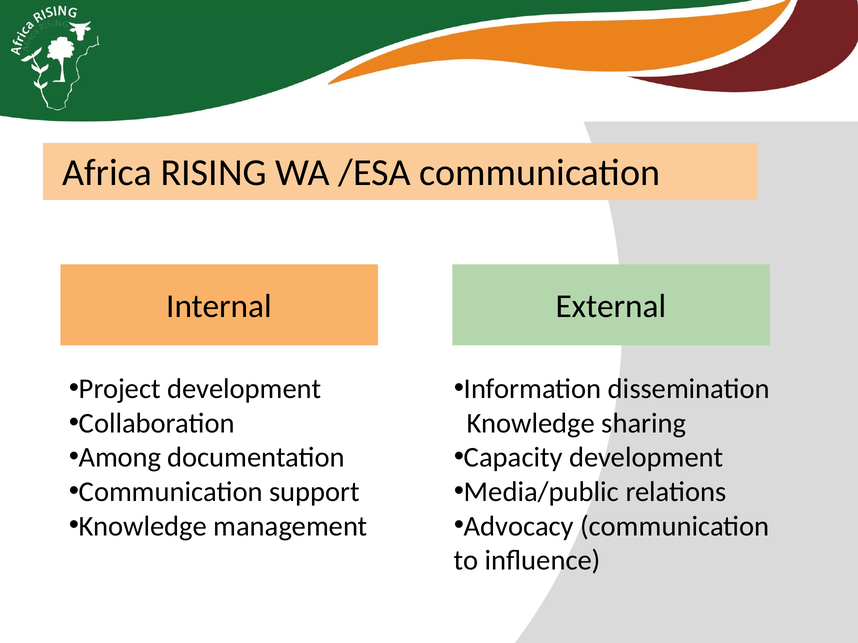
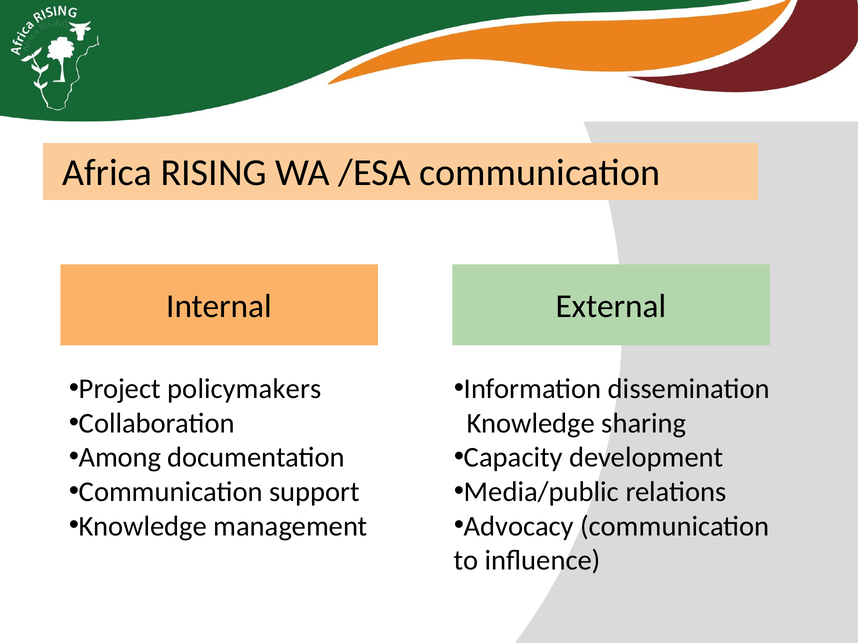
Project development: development -> policymakers
